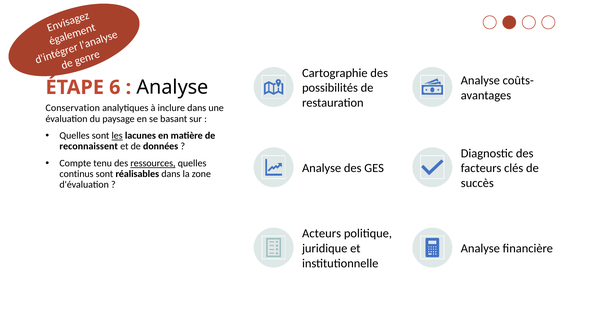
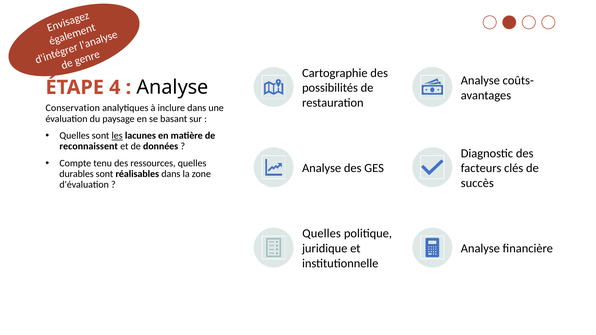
6: 6 -> 4
ressources underline: present -> none
continus: continus -> durables
Acteurs at (322, 234): Acteurs -> Quelles
